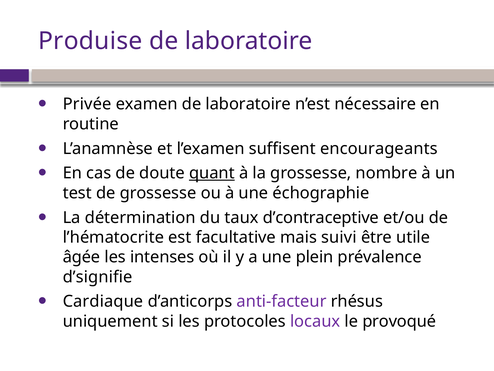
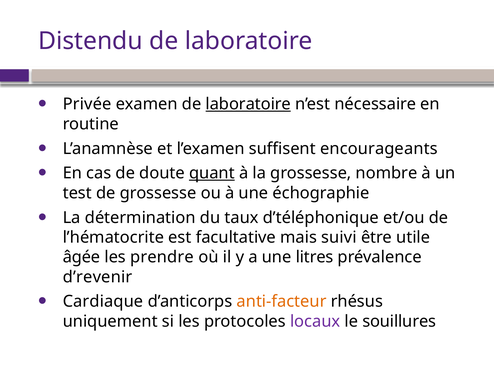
Produise: Produise -> Distendu
laboratoire at (248, 104) underline: none -> present
d’contraceptive: d’contraceptive -> d’téléphonique
intenses: intenses -> prendre
plein: plein -> litres
d’signifie: d’signifie -> d’revenir
anti-facteur colour: purple -> orange
provoqué: provoqué -> souillures
